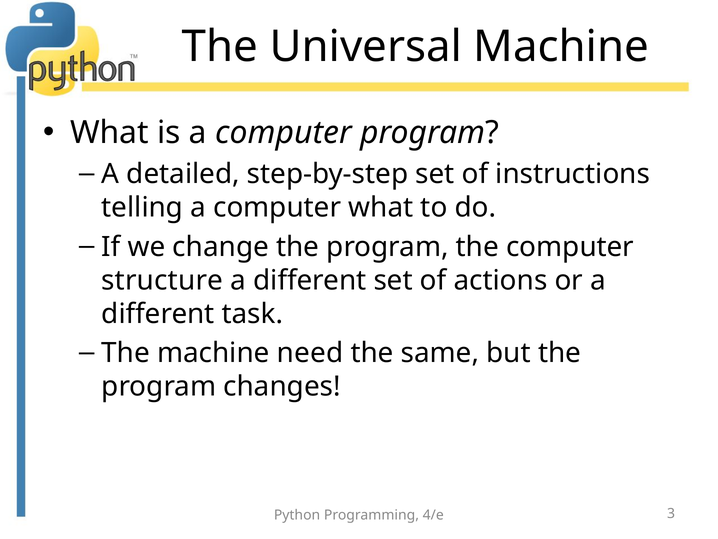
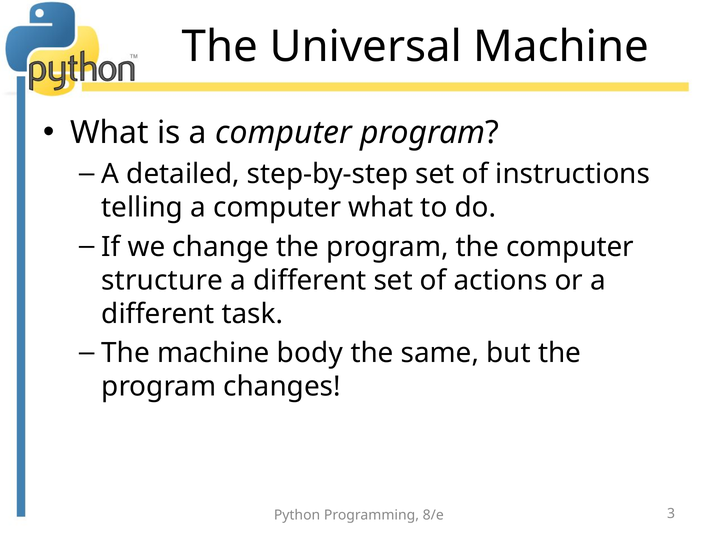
need: need -> body
4/e: 4/e -> 8/e
